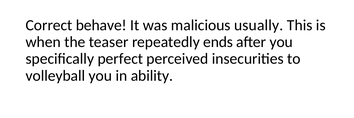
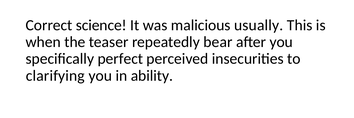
behave: behave -> science
ends: ends -> bear
volleyball: volleyball -> clarifying
